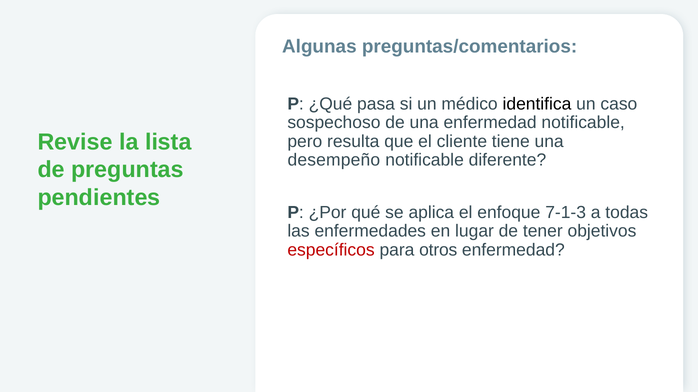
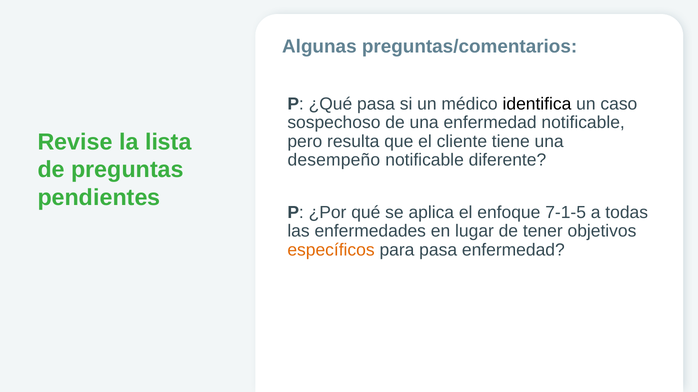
7-1-3: 7-1-3 -> 7-1-5
específicos colour: red -> orange
para otros: otros -> pasa
